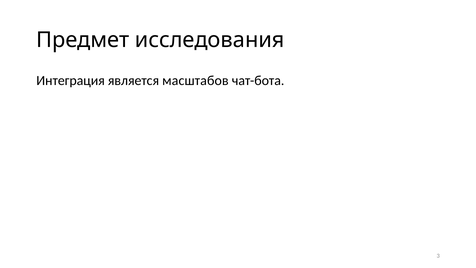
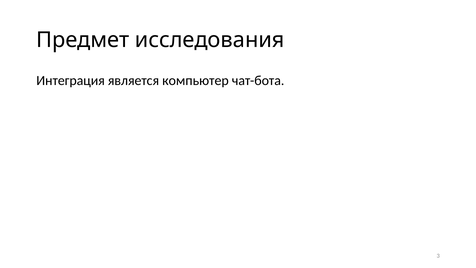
масштабов: масштабов -> компьютер
